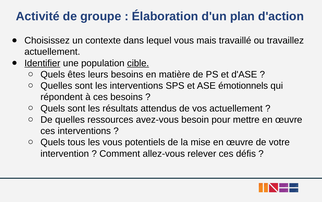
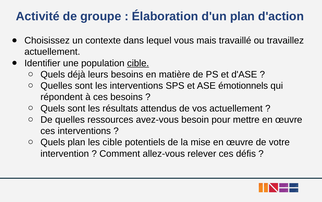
Identifier underline: present -> none
êtes: êtes -> déjà
Quels tous: tous -> plan
les vous: vous -> cible
